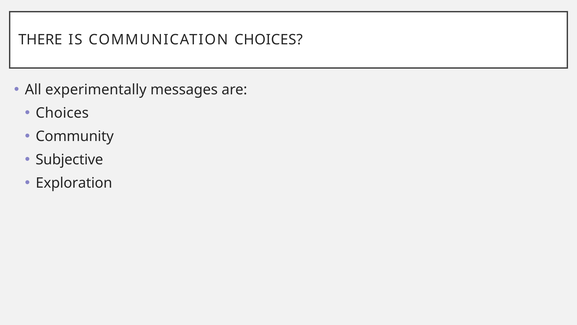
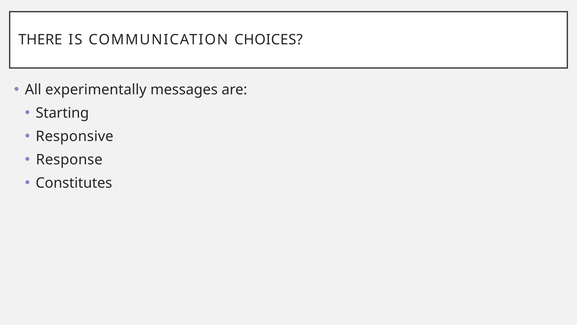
Choices at (62, 113): Choices -> Starting
Community: Community -> Responsive
Subjective: Subjective -> Response
Exploration: Exploration -> Constitutes
